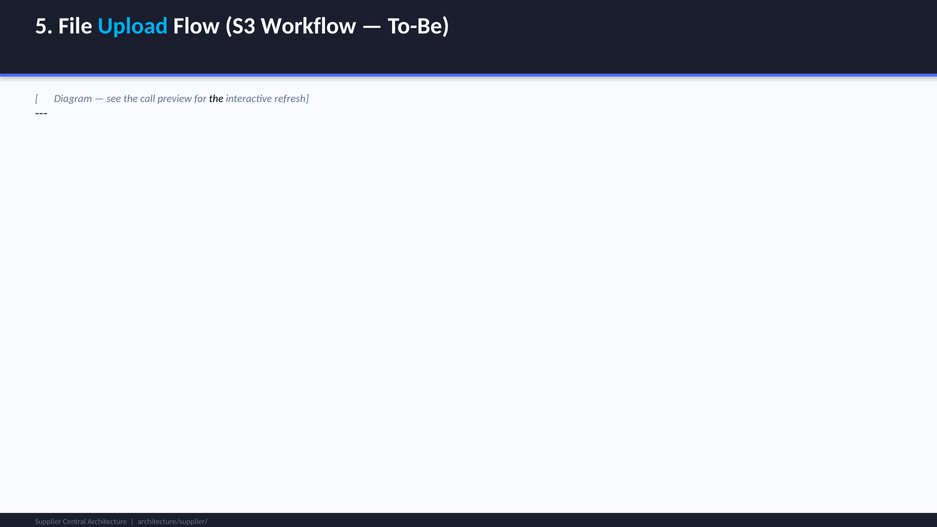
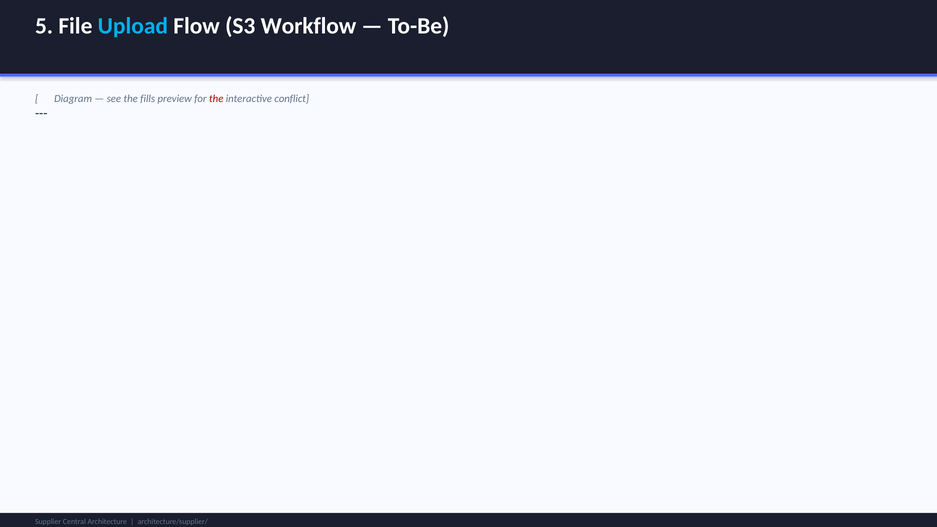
call: call -> fills
the at (216, 99) colour: black -> red
refresh: refresh -> conflict
